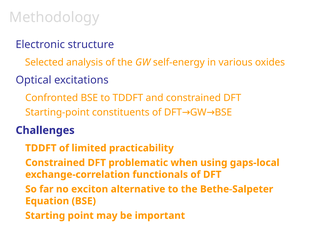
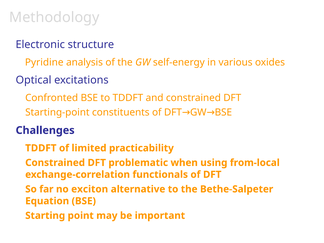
Selected: Selected -> Pyridine
gaps-local: gaps-local -> from-local
